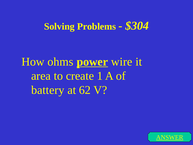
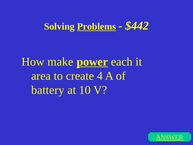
Problems underline: none -> present
$304: $304 -> $442
ohms: ohms -> make
wire: wire -> each
1: 1 -> 4
62: 62 -> 10
